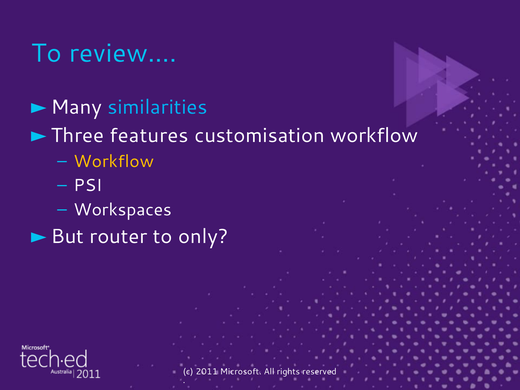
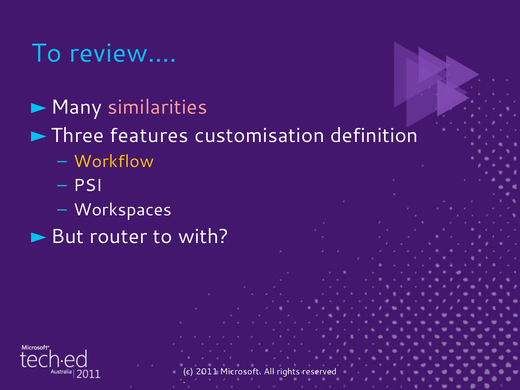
similarities colour: light blue -> pink
customisation workflow: workflow -> definition
only: only -> with
